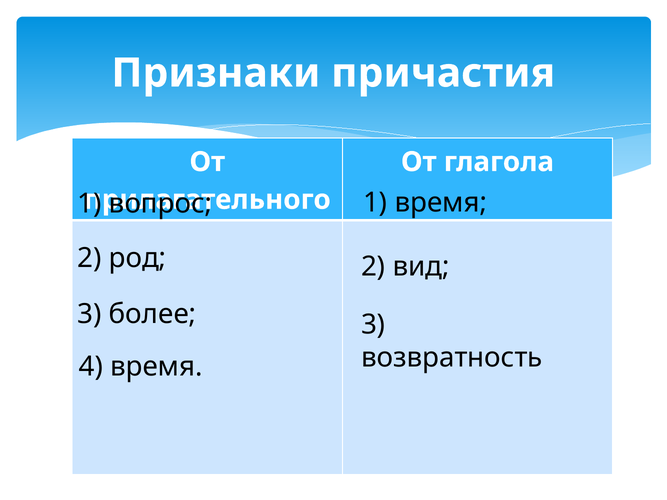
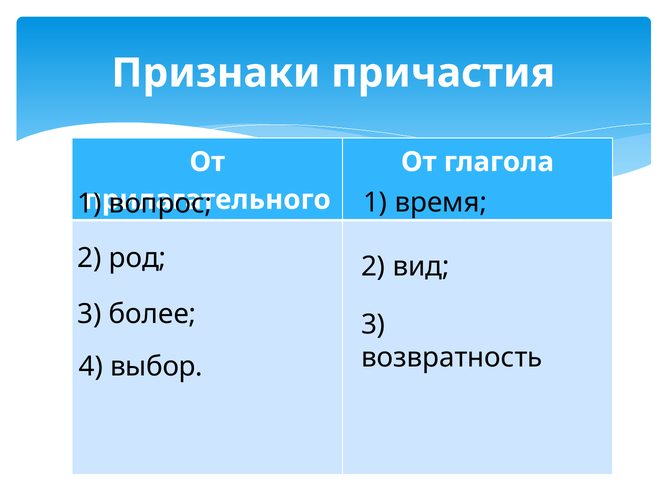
4 время: время -> выбор
